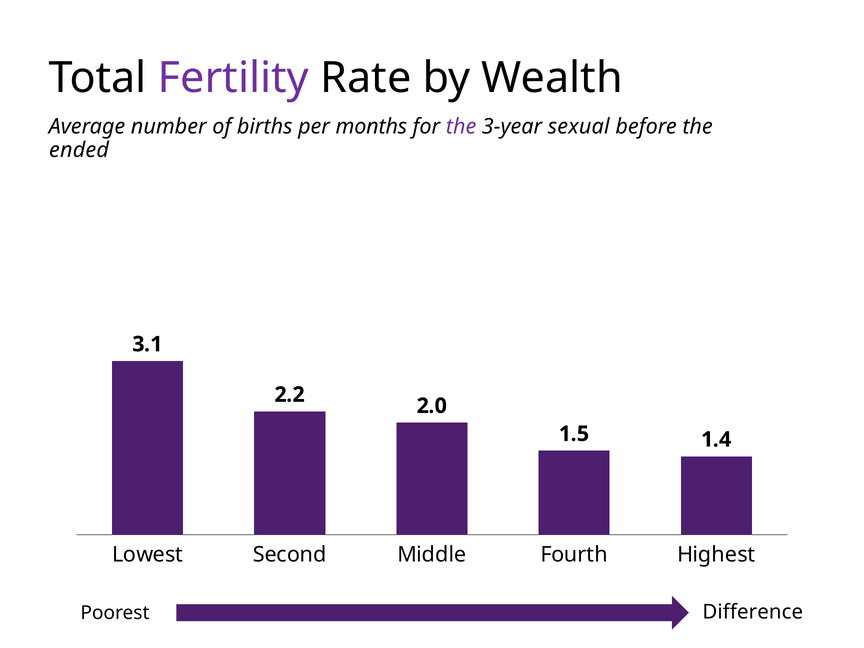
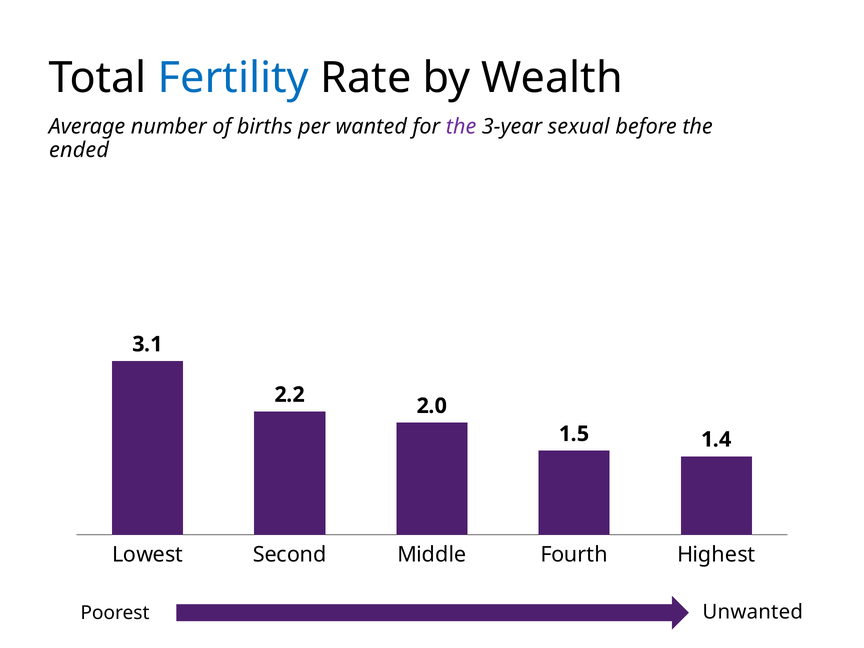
Fertility colour: purple -> blue
months: months -> wanted
Difference: Difference -> Unwanted
